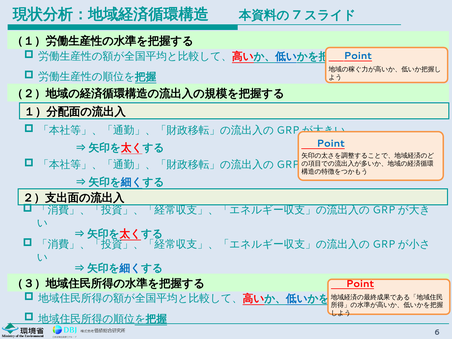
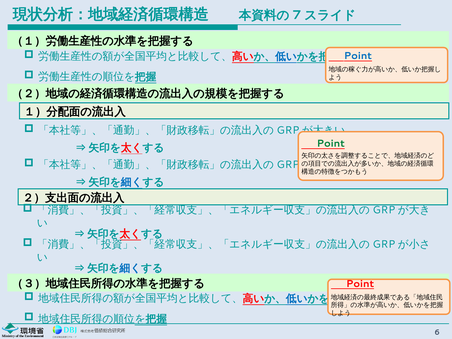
Point at (331, 144) colour: blue -> green
